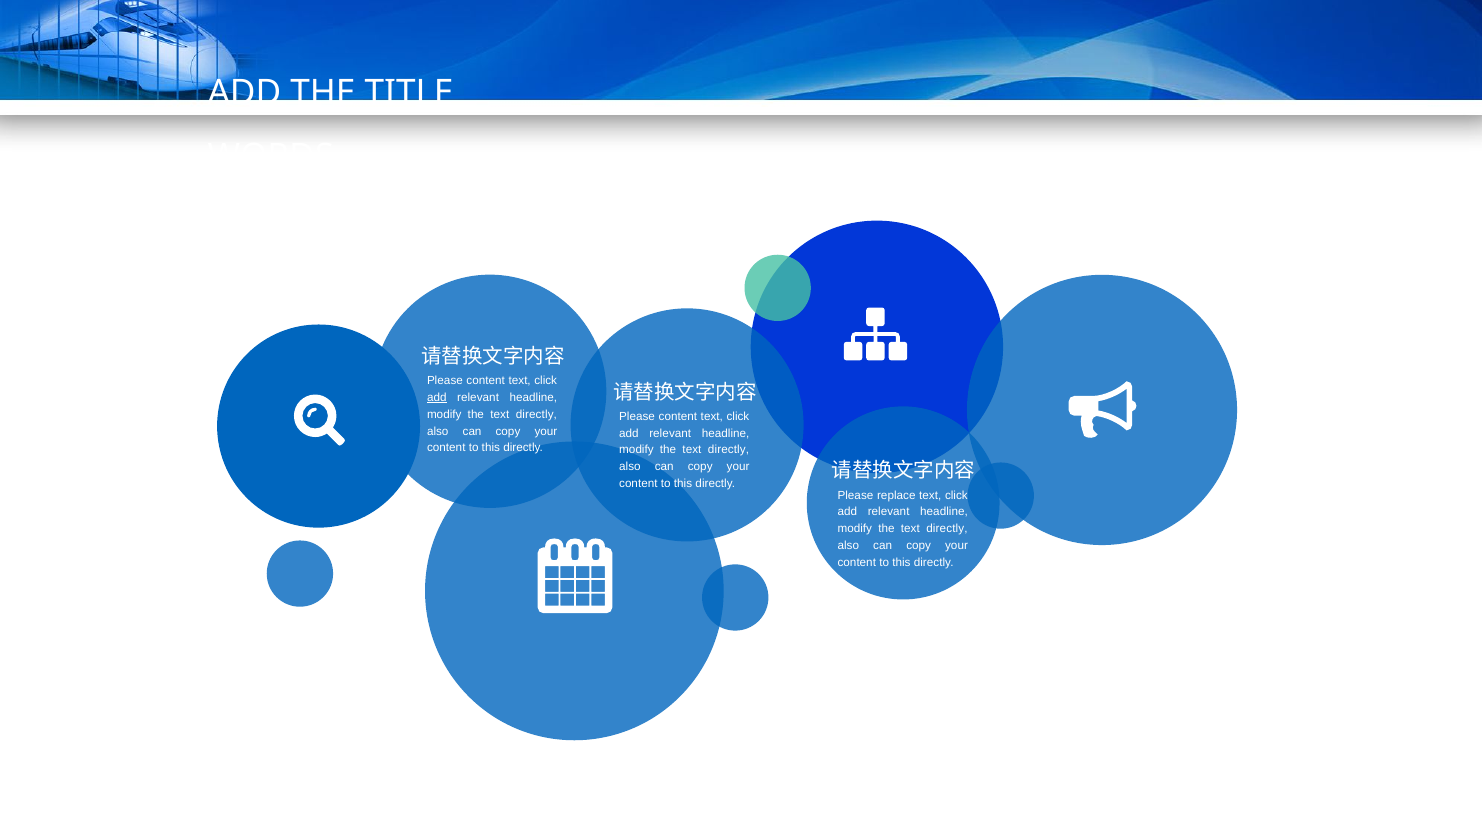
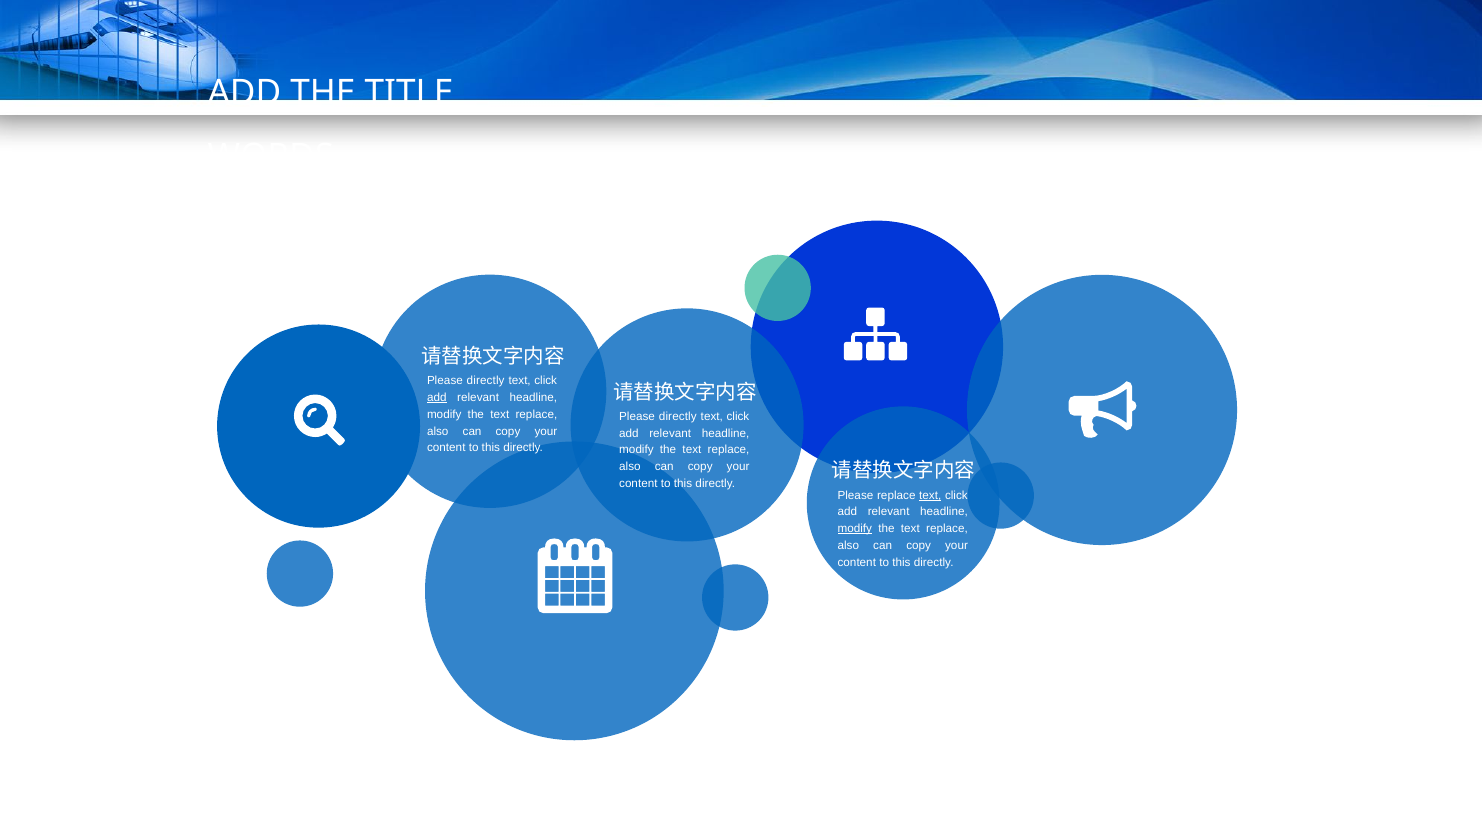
content at (486, 381): content -> directly
directly at (536, 414): directly -> replace
content at (678, 416): content -> directly
directly at (729, 450): directly -> replace
text at (930, 495) underline: none -> present
modify at (855, 529) underline: none -> present
directly at (947, 529): directly -> replace
